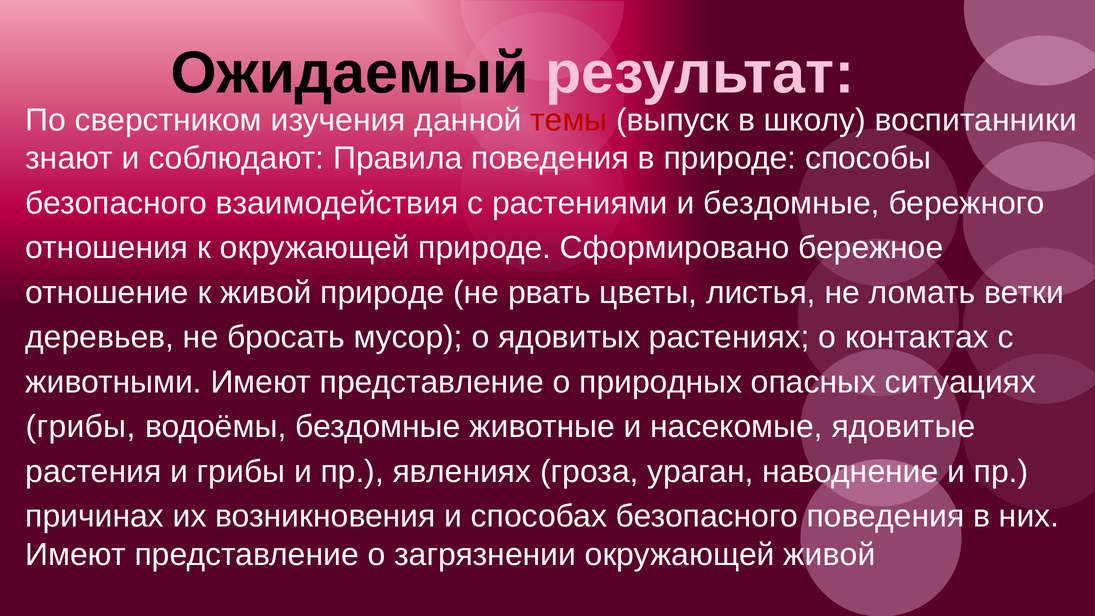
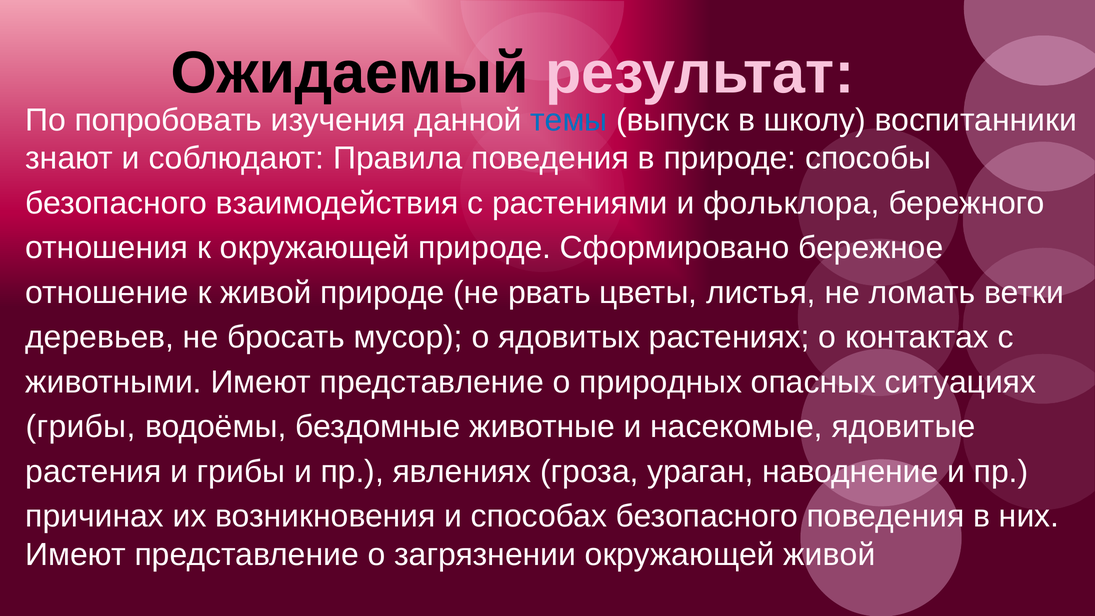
сверстником: сверстником -> попробовать
темы colour: red -> blue
и бездомные: бездомные -> фольклора
